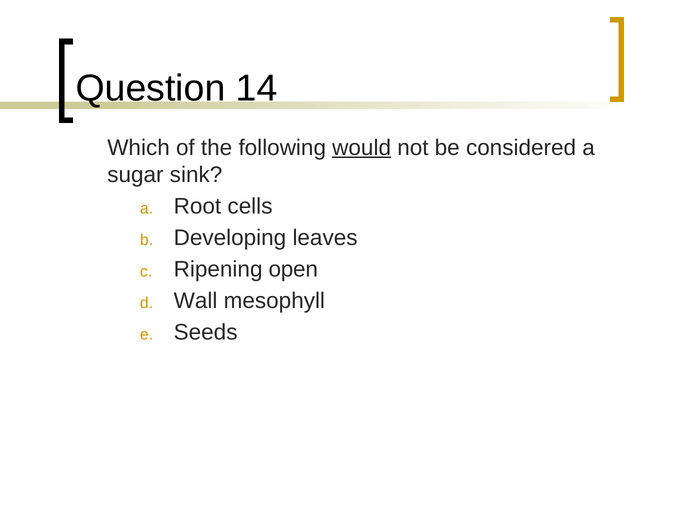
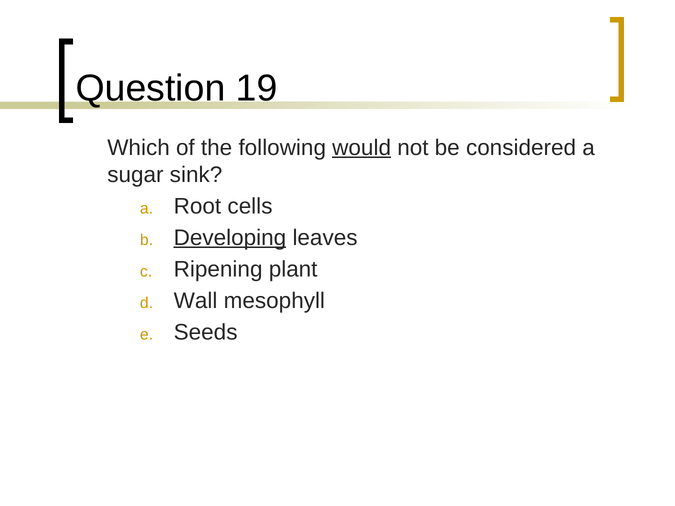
14: 14 -> 19
Developing underline: none -> present
open: open -> plant
